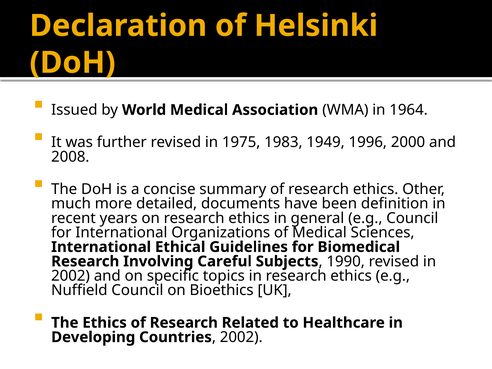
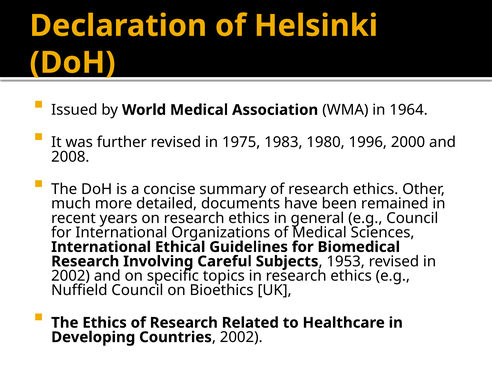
1949: 1949 -> 1980
definition: definition -> remained
1990: 1990 -> 1953
